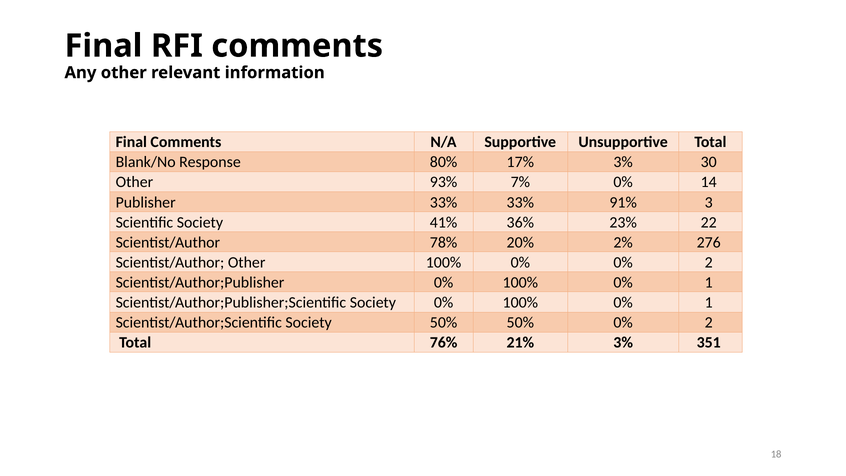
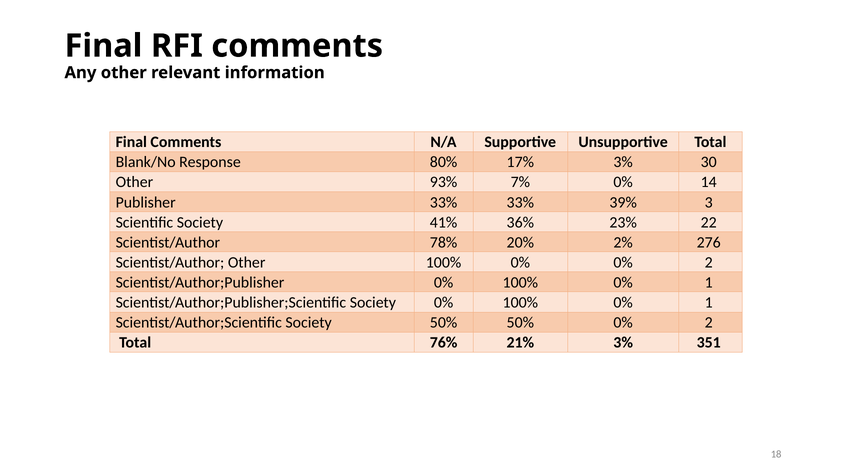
91%: 91% -> 39%
